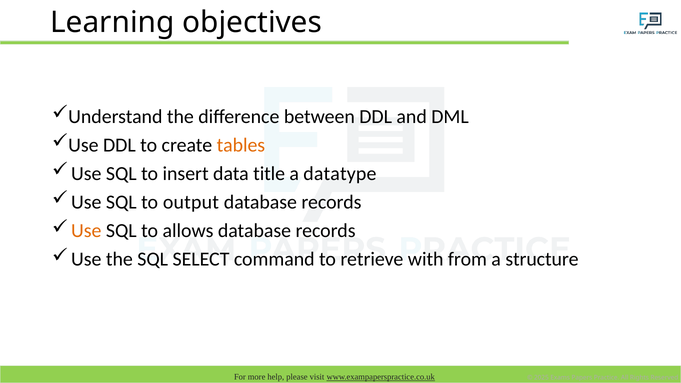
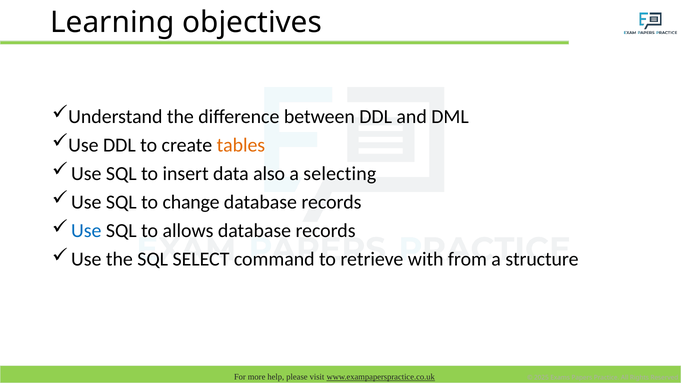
title: title -> also
datatype: datatype -> selecting
output: output -> change
Use at (86, 231) colour: orange -> blue
